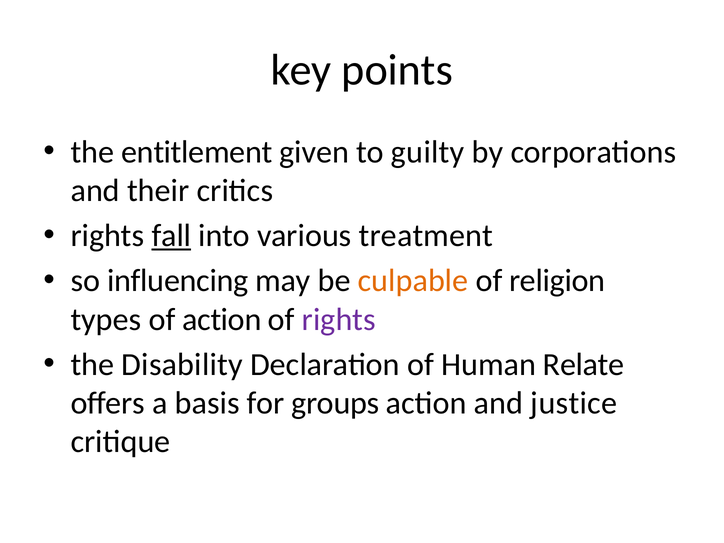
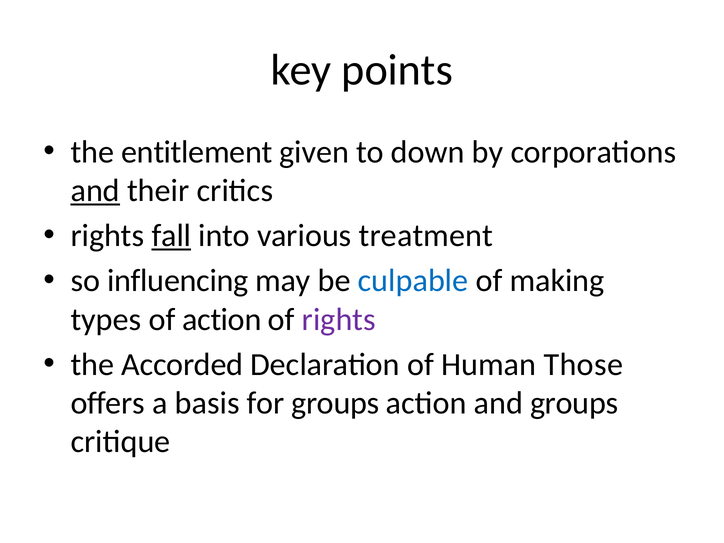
guilty: guilty -> down
and at (95, 191) underline: none -> present
culpable colour: orange -> blue
religion: religion -> making
Disability: Disability -> Accorded
Relate: Relate -> Those
and justice: justice -> groups
